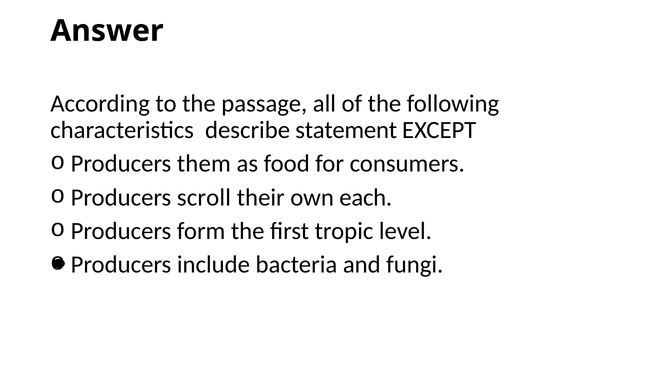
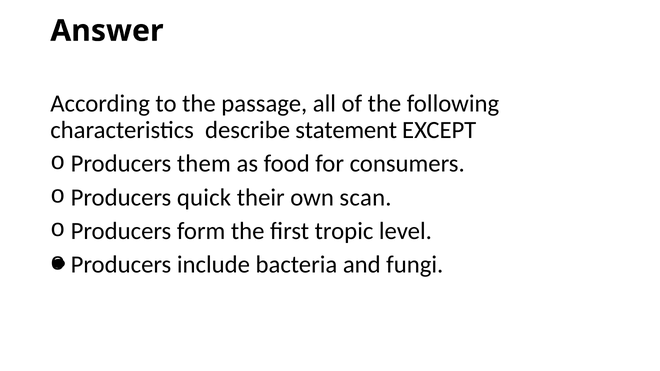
scroll: scroll -> quick
each: each -> scan
